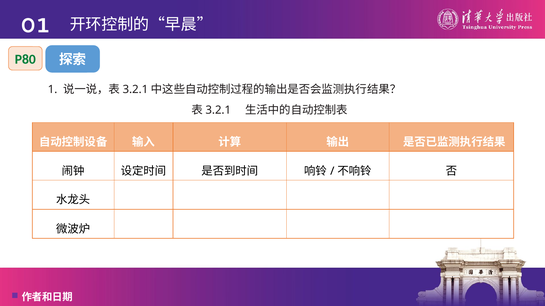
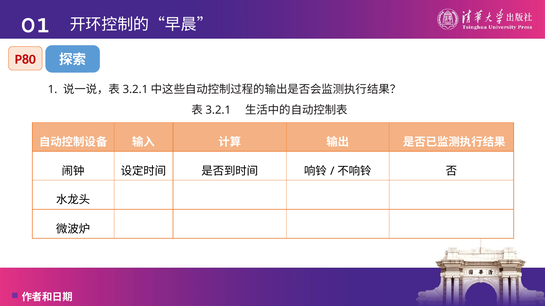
P80 colour: green -> red
